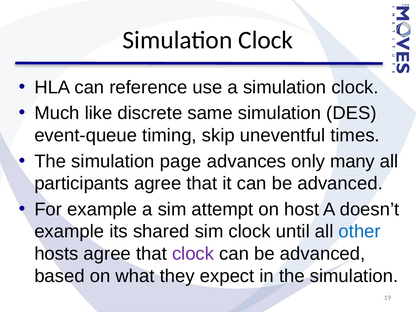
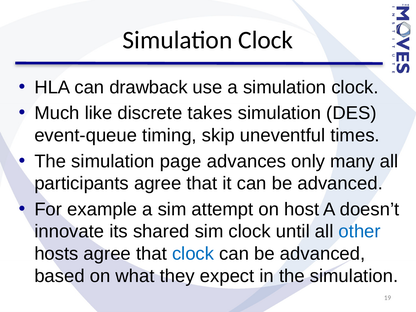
reference: reference -> drawback
same: same -> takes
example at (69, 232): example -> innovate
clock at (193, 254) colour: purple -> blue
